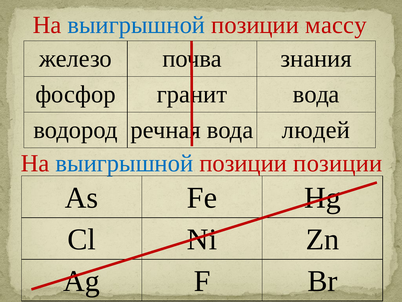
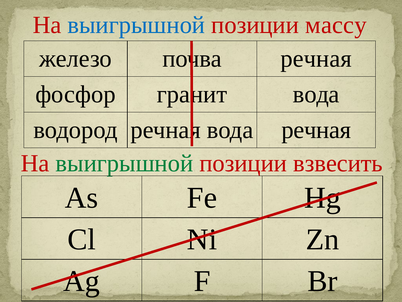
почва знания: знания -> речная
вода людей: людей -> речная
выигрышной at (124, 163) colour: blue -> green
позиции позиции: позиции -> взвесить
